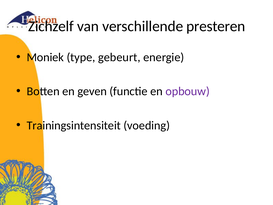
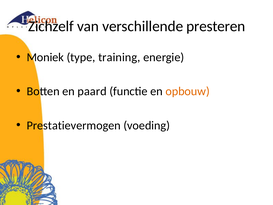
gebeurt: gebeurt -> training
geven: geven -> paard
opbouw colour: purple -> orange
Trainingsintensiteit: Trainingsintensiteit -> Prestatievermogen
